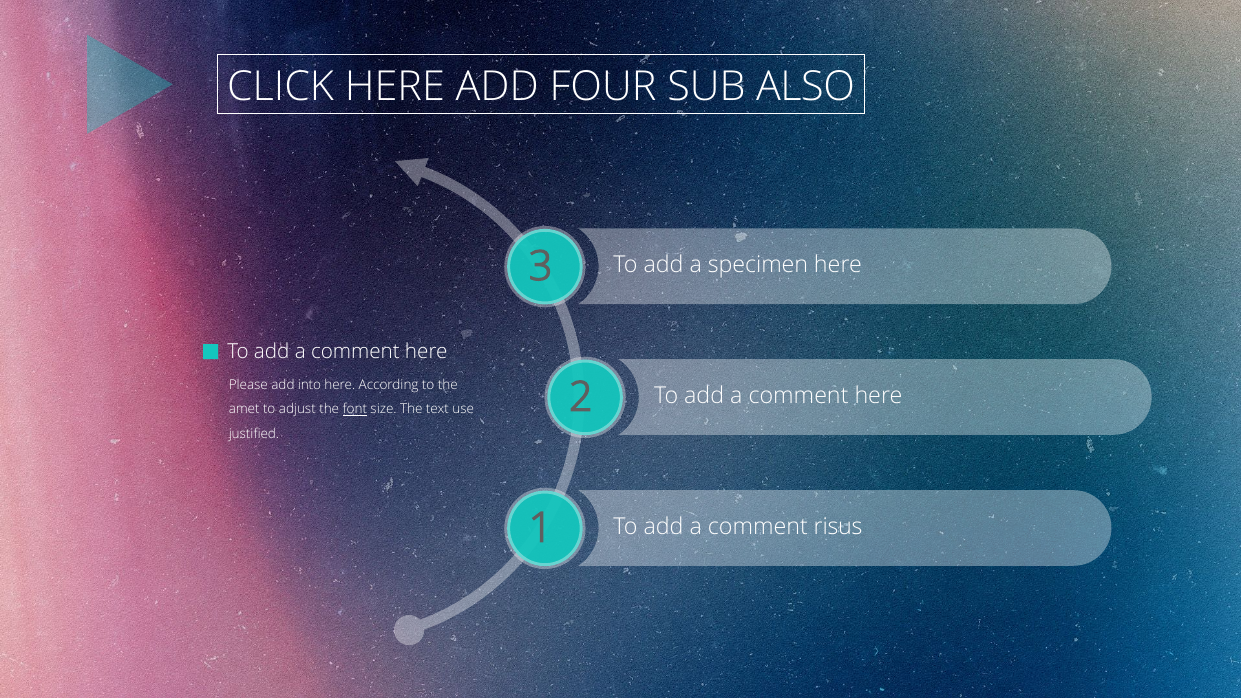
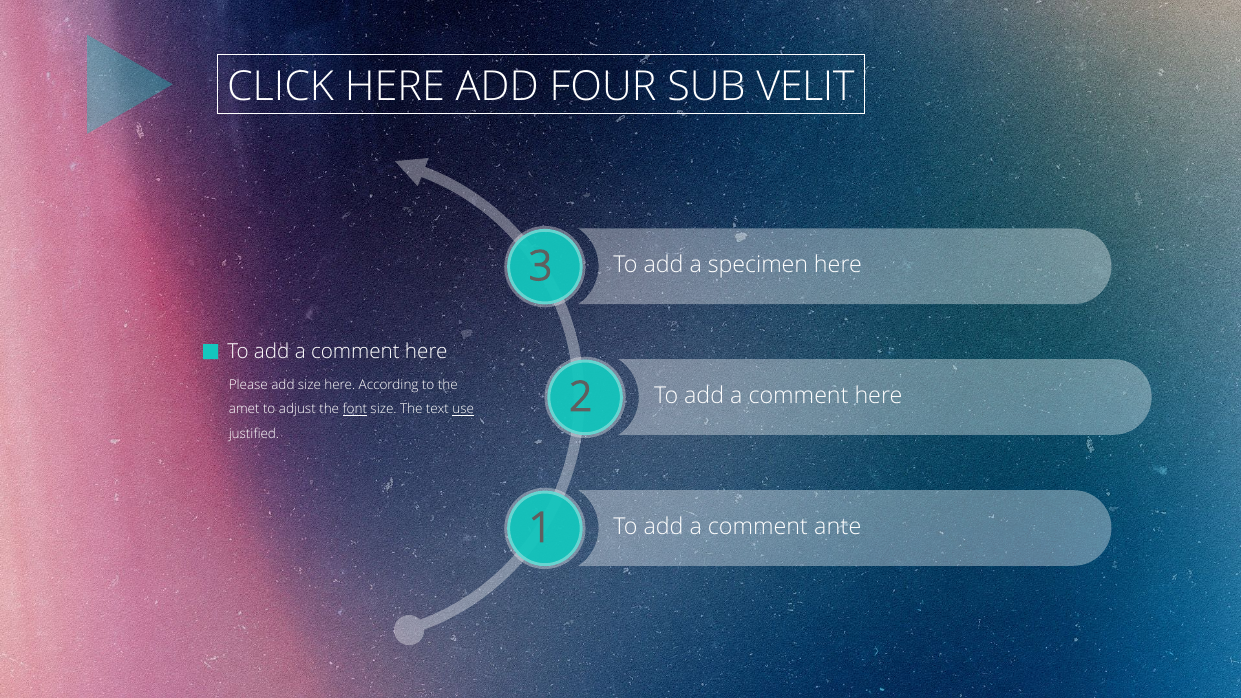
ALSO: ALSO -> VELIT
add into: into -> size
use underline: none -> present
risus: risus -> ante
